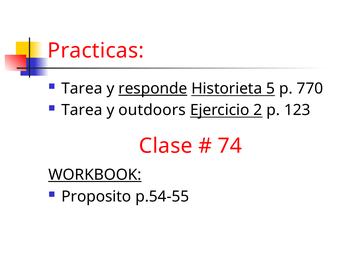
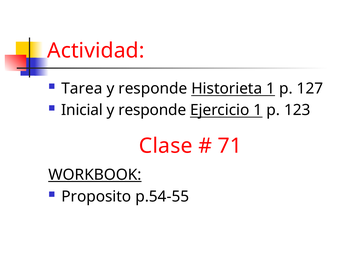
Practicas: Practicas -> Actividad
responde at (153, 89) underline: present -> none
Historieta 5: 5 -> 1
770: 770 -> 127
Tarea at (82, 110): Tarea -> Inicial
outdoors at (152, 110): outdoors -> responde
Ejercicio 2: 2 -> 1
74: 74 -> 71
